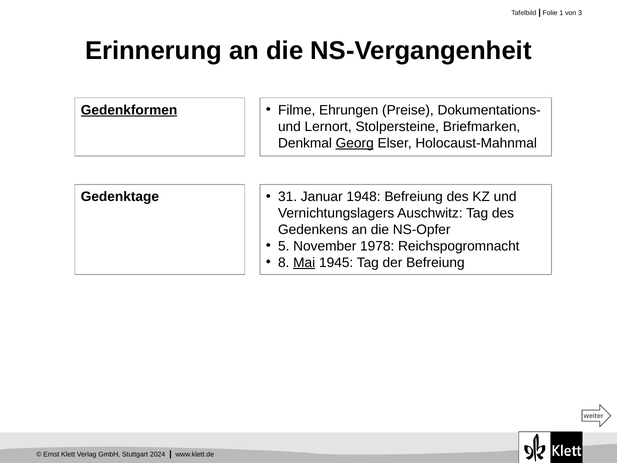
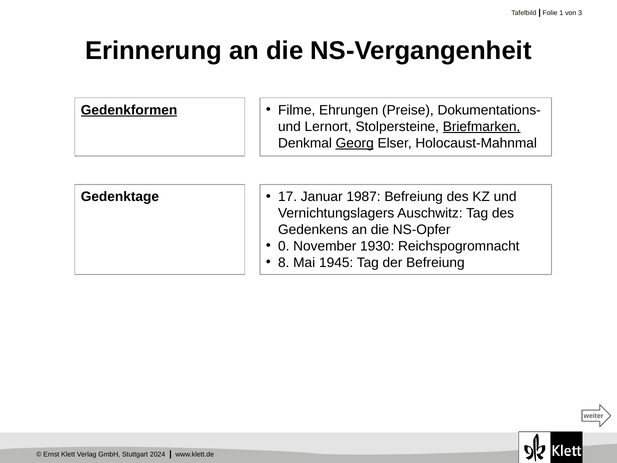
Briefmarken underline: none -> present
31: 31 -> 17
1948: 1948 -> 1987
5: 5 -> 0
1978: 1978 -> 1930
Mai underline: present -> none
